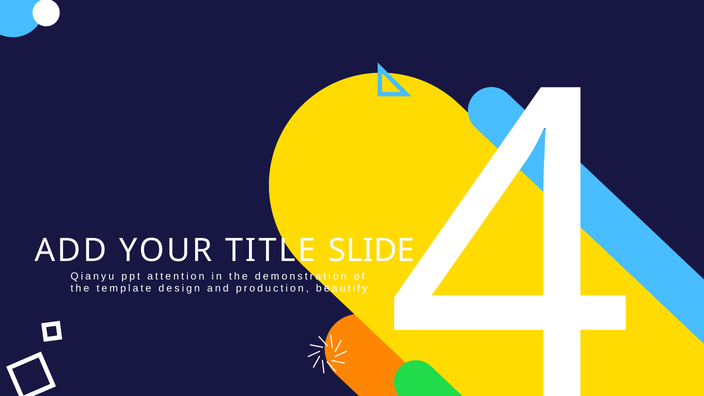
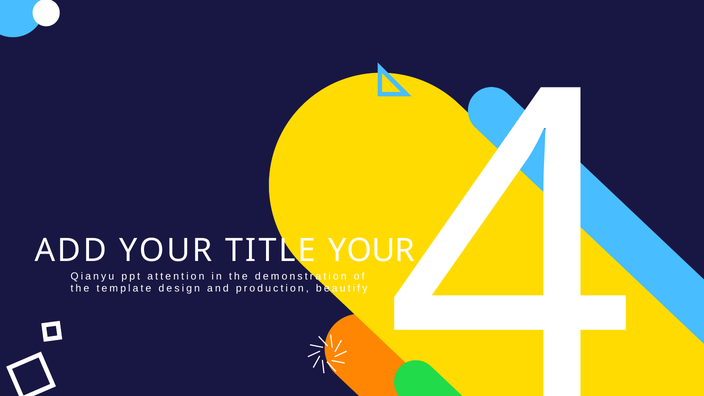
TITLE SLIDE: SLIDE -> YOUR
